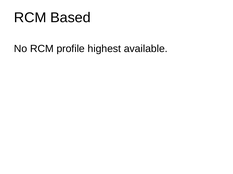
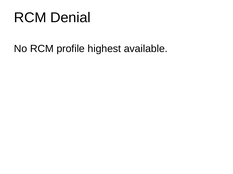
Based: Based -> Denial
